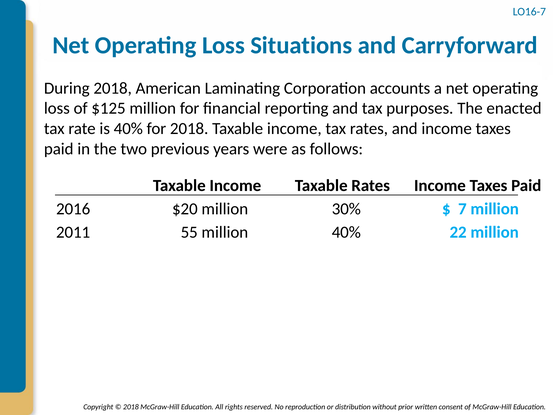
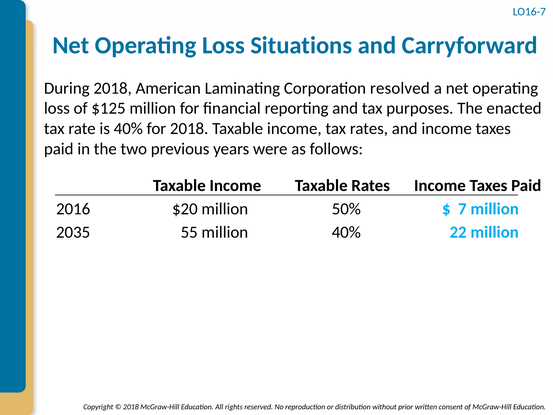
accounts: accounts -> resolved
30%: 30% -> 50%
2011: 2011 -> 2035
